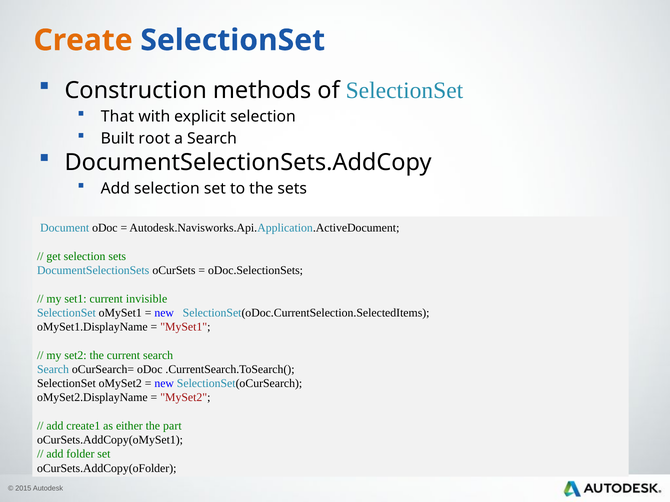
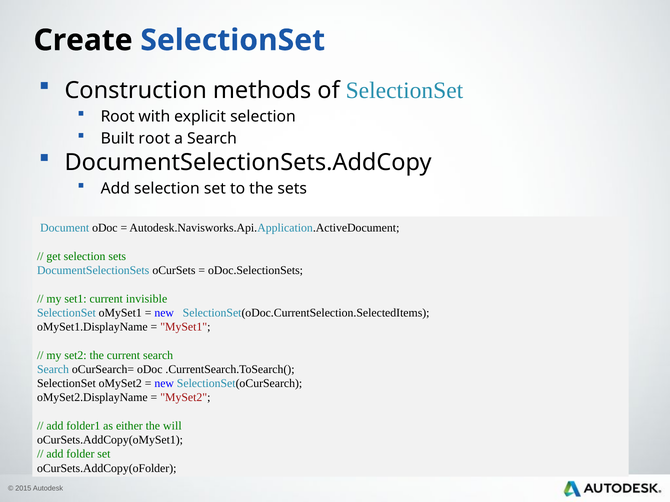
Create colour: orange -> black
That at (117, 117): That -> Root
create1: create1 -> folder1
part: part -> will
